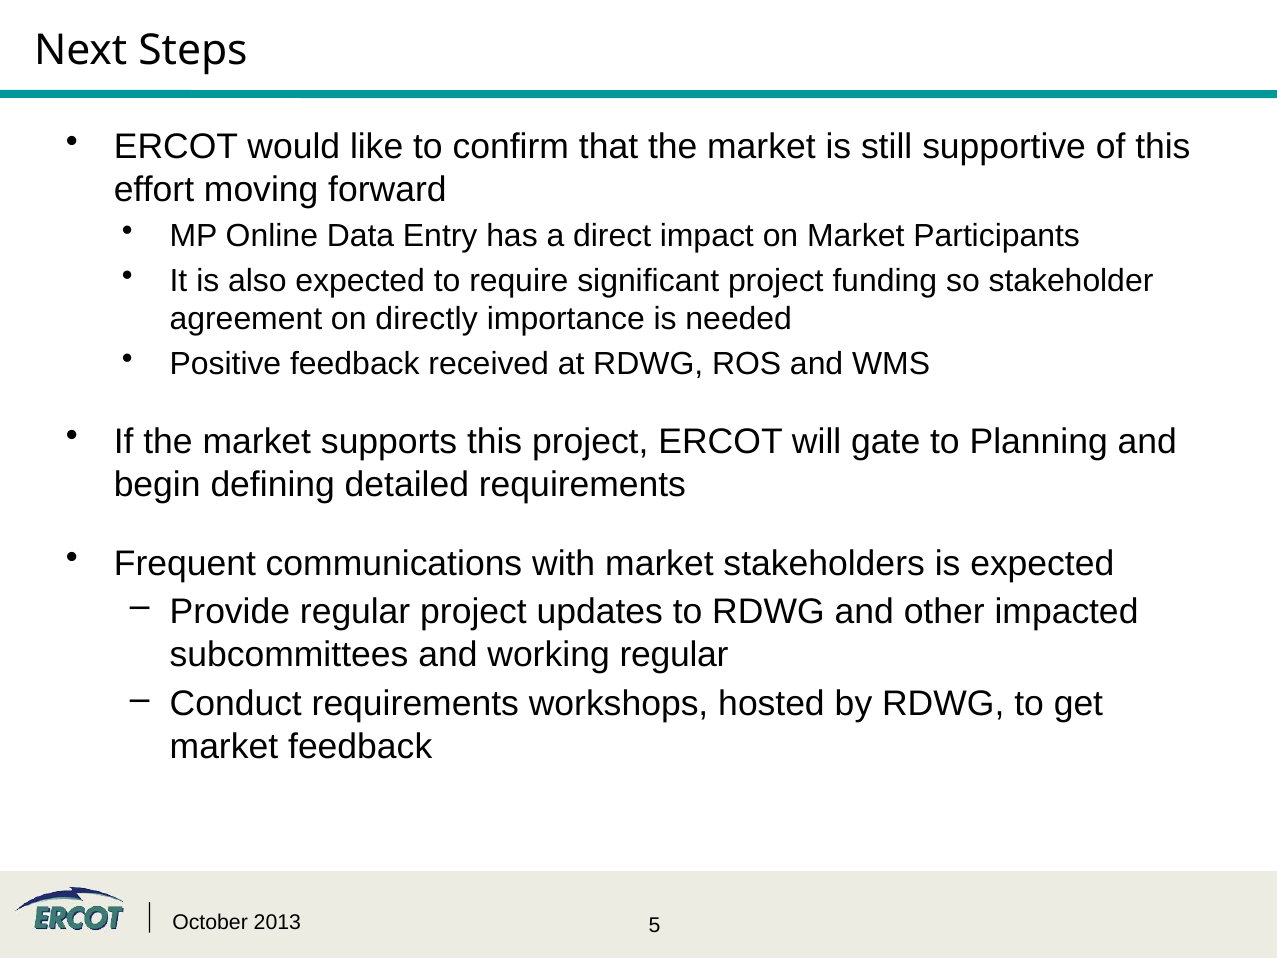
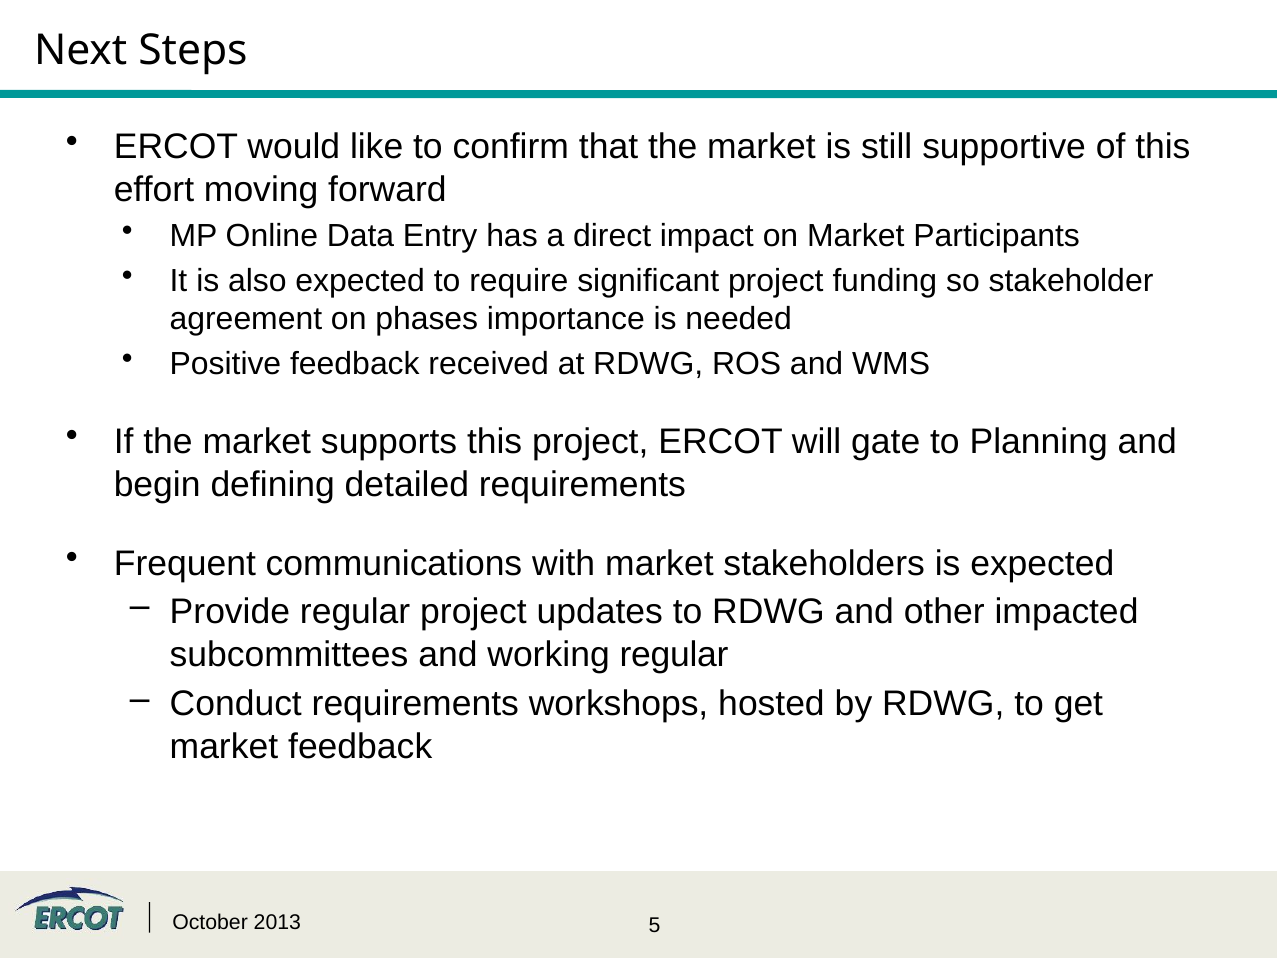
directly: directly -> phases
